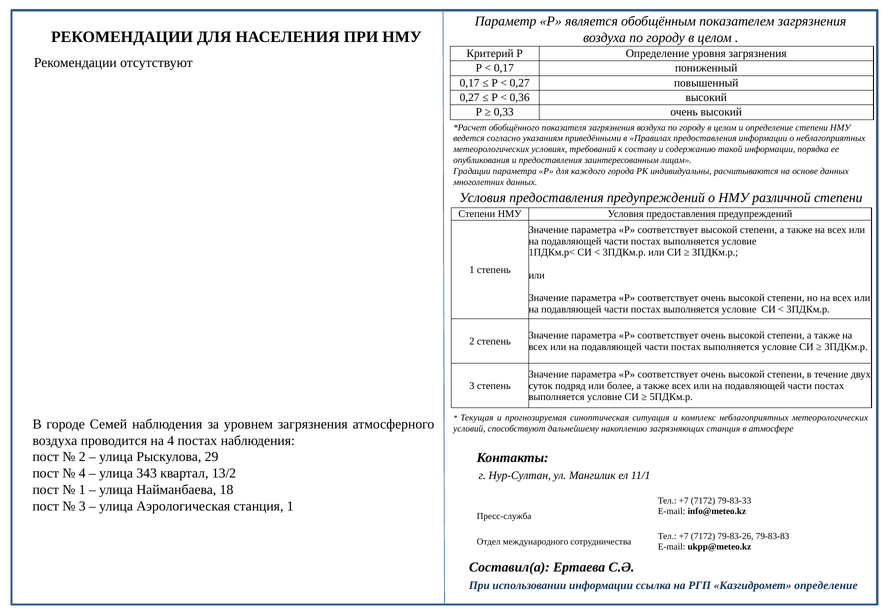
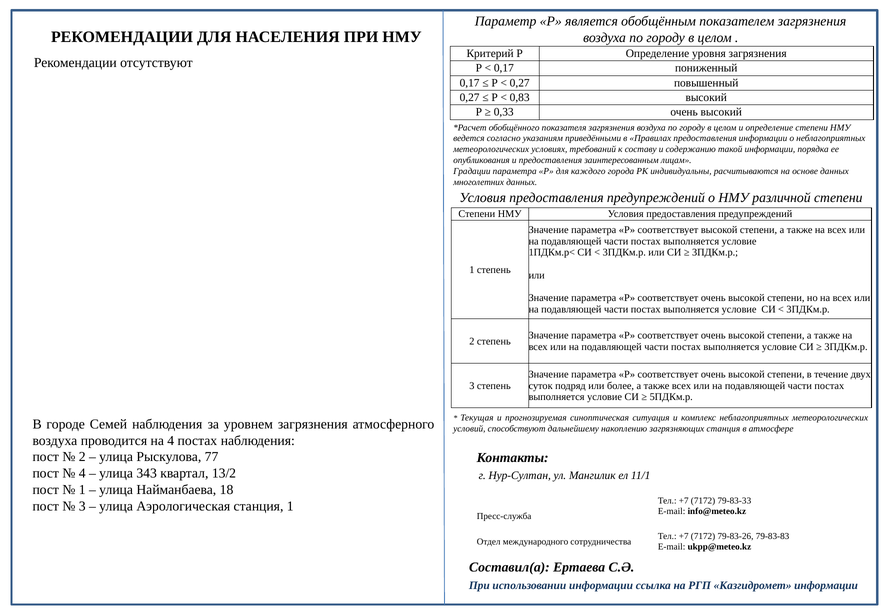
0,36: 0,36 -> 0,83
29: 29 -> 77
Казгидромет определение: определение -> информации
